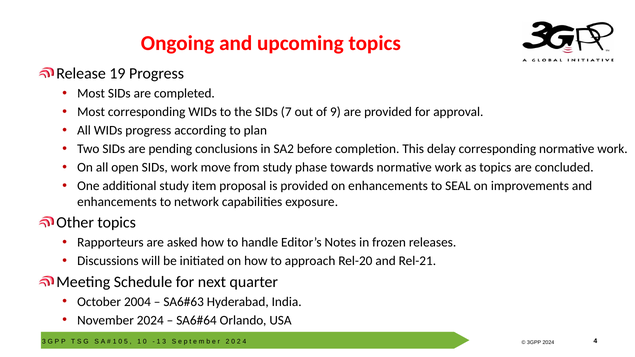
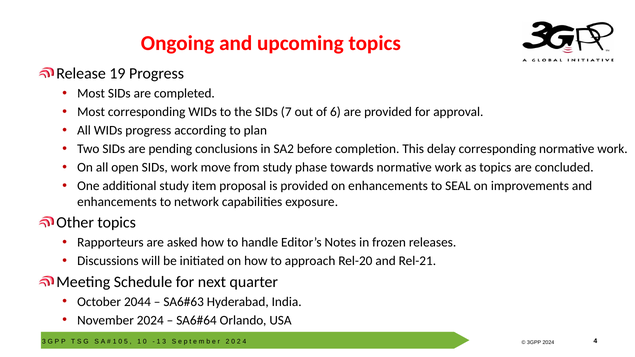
9: 9 -> 6
2004: 2004 -> 2044
